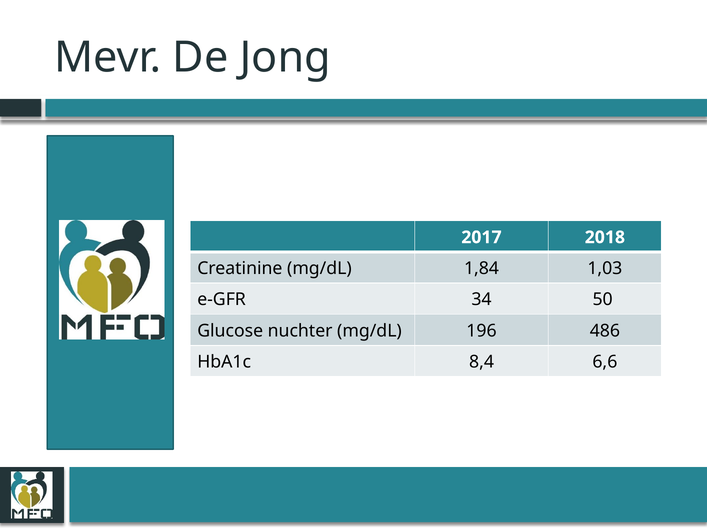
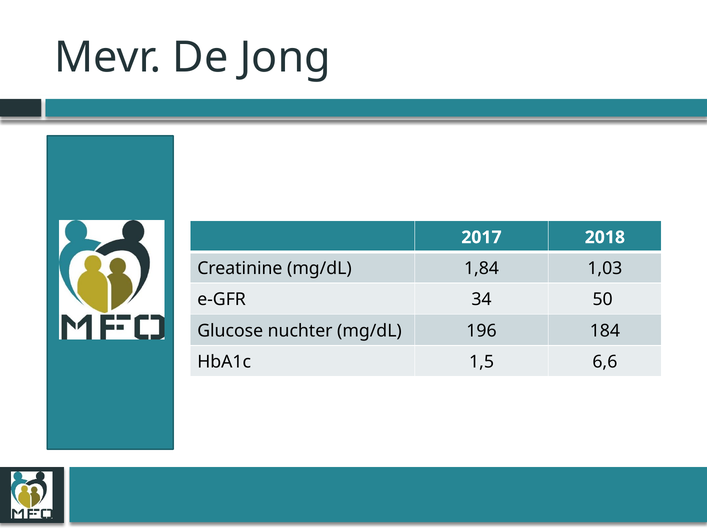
486: 486 -> 184
8,4: 8,4 -> 1,5
